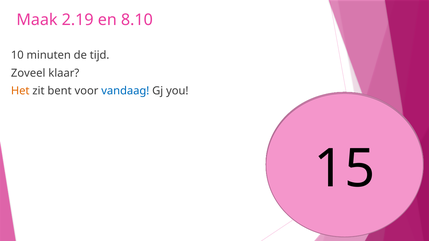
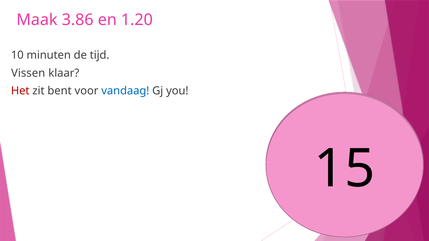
2.19: 2.19 -> 3.86
8.10: 8.10 -> 1.20
Zoveel: Zoveel -> Vissen
Het colour: orange -> red
